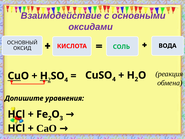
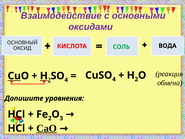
СаО underline: none -> present
